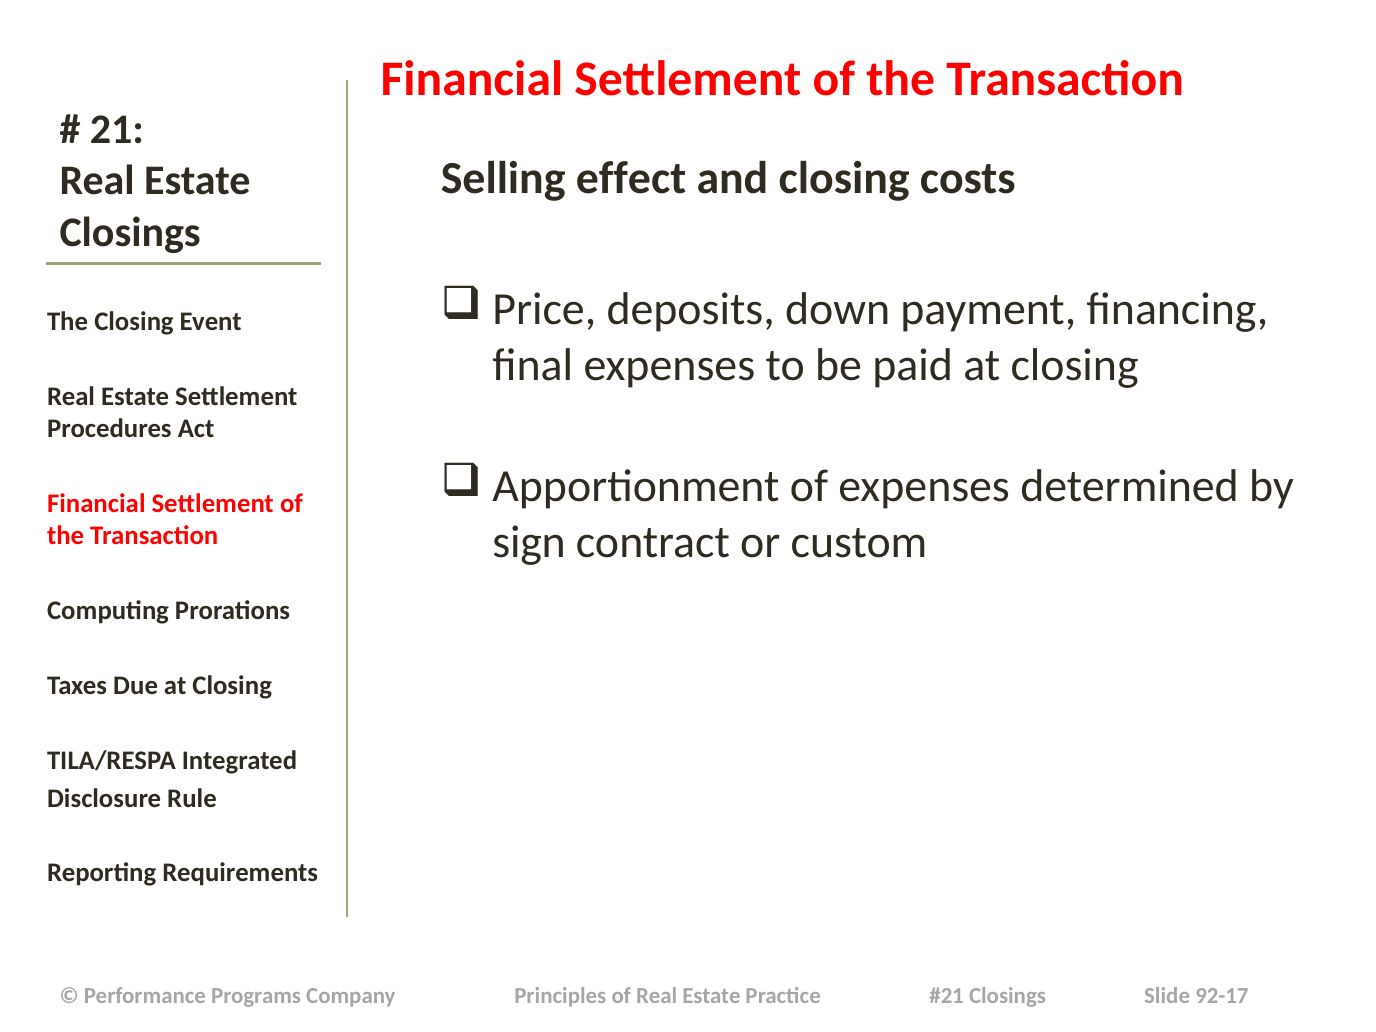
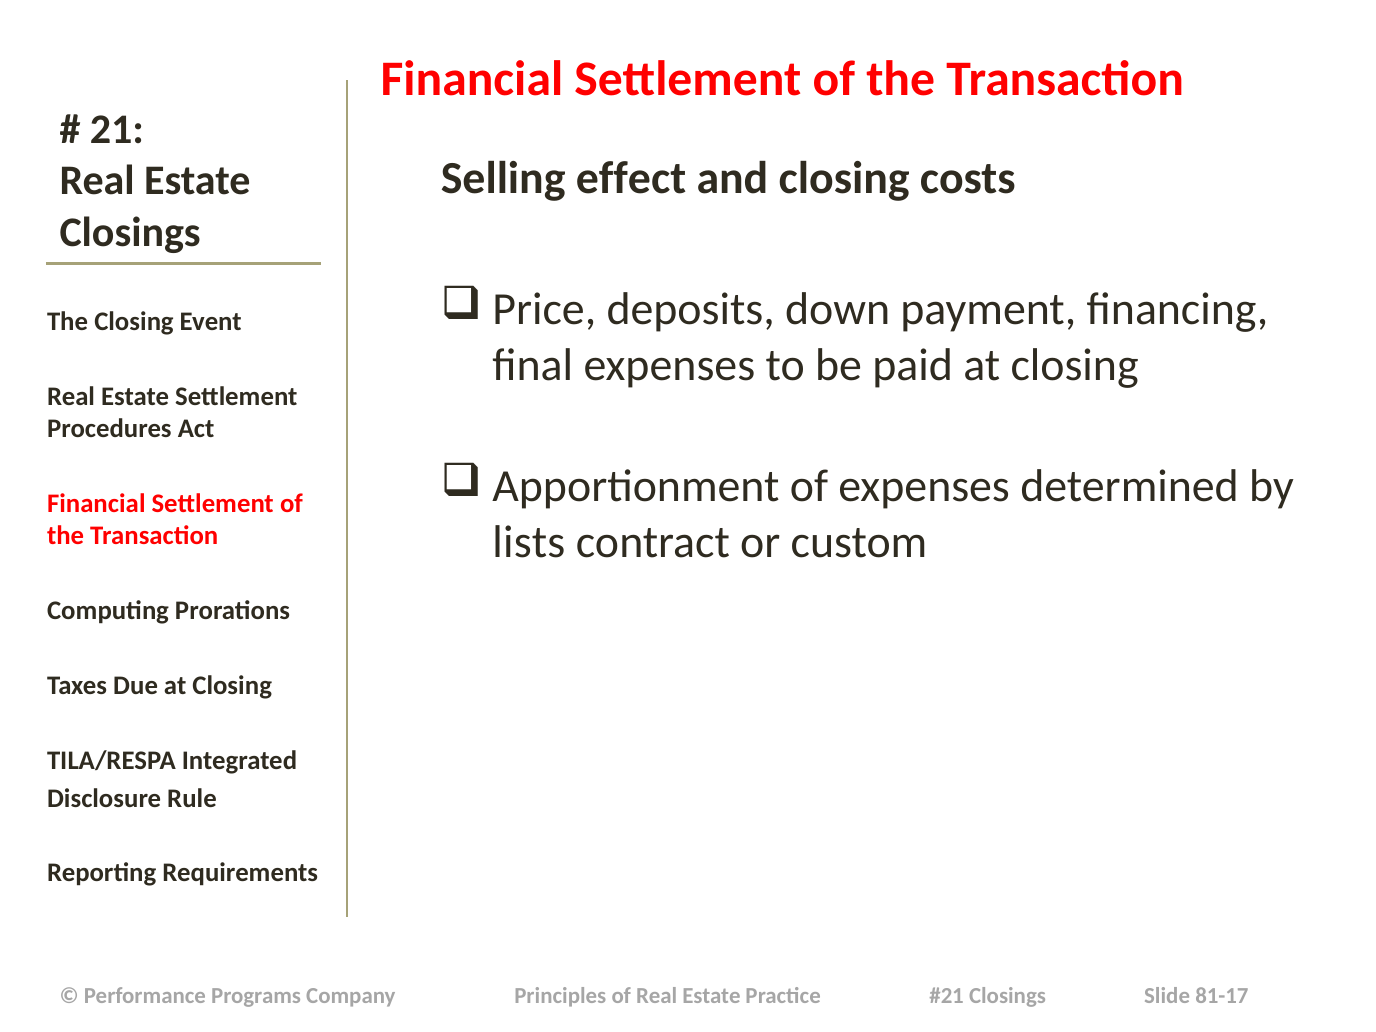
sign: sign -> lists
92-17: 92-17 -> 81-17
